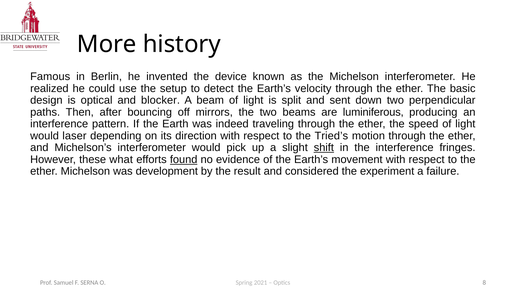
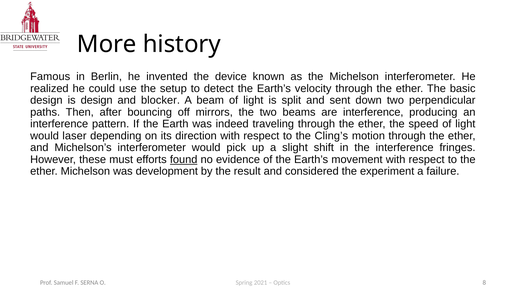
is optical: optical -> design
are luminiferous: luminiferous -> interference
Tried’s: Tried’s -> Cling’s
shift underline: present -> none
what: what -> must
